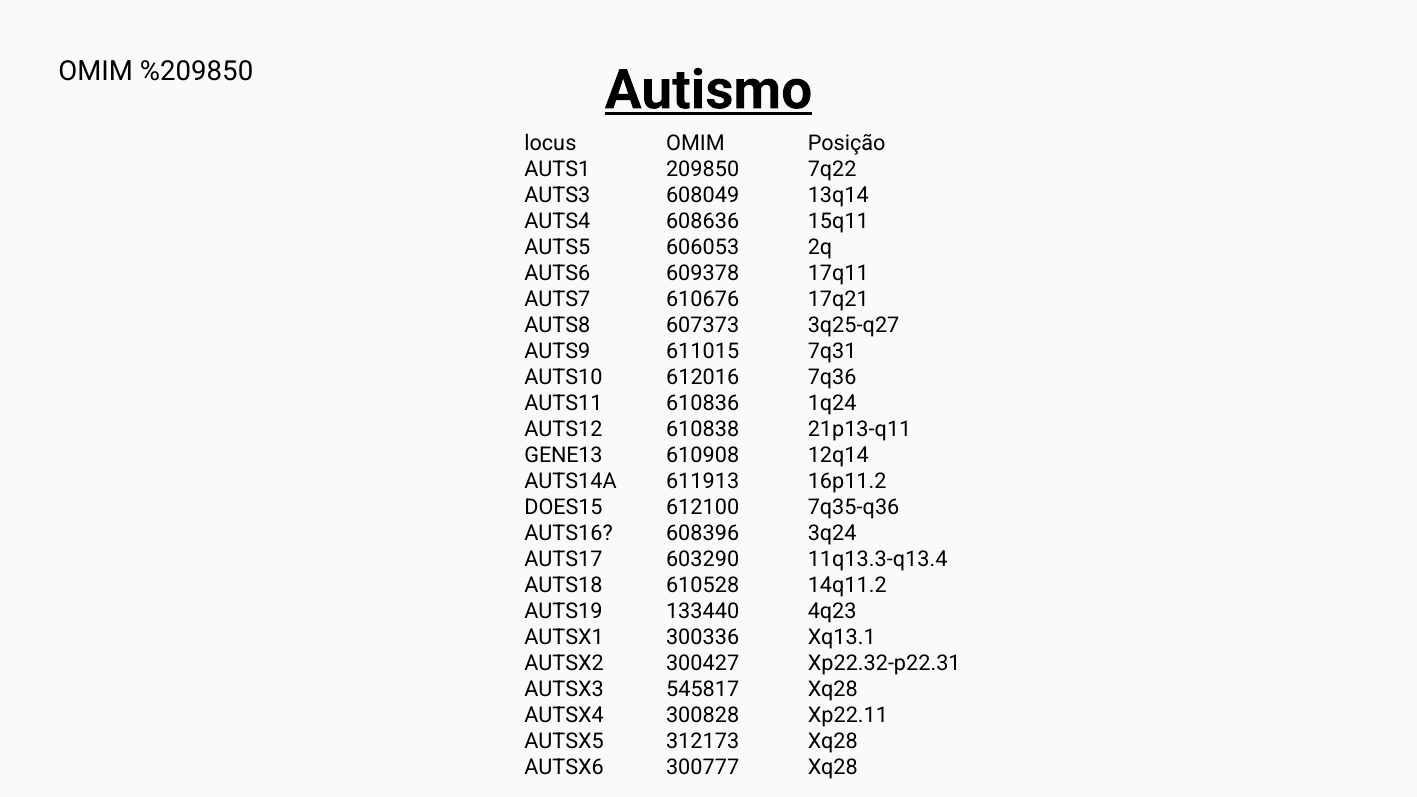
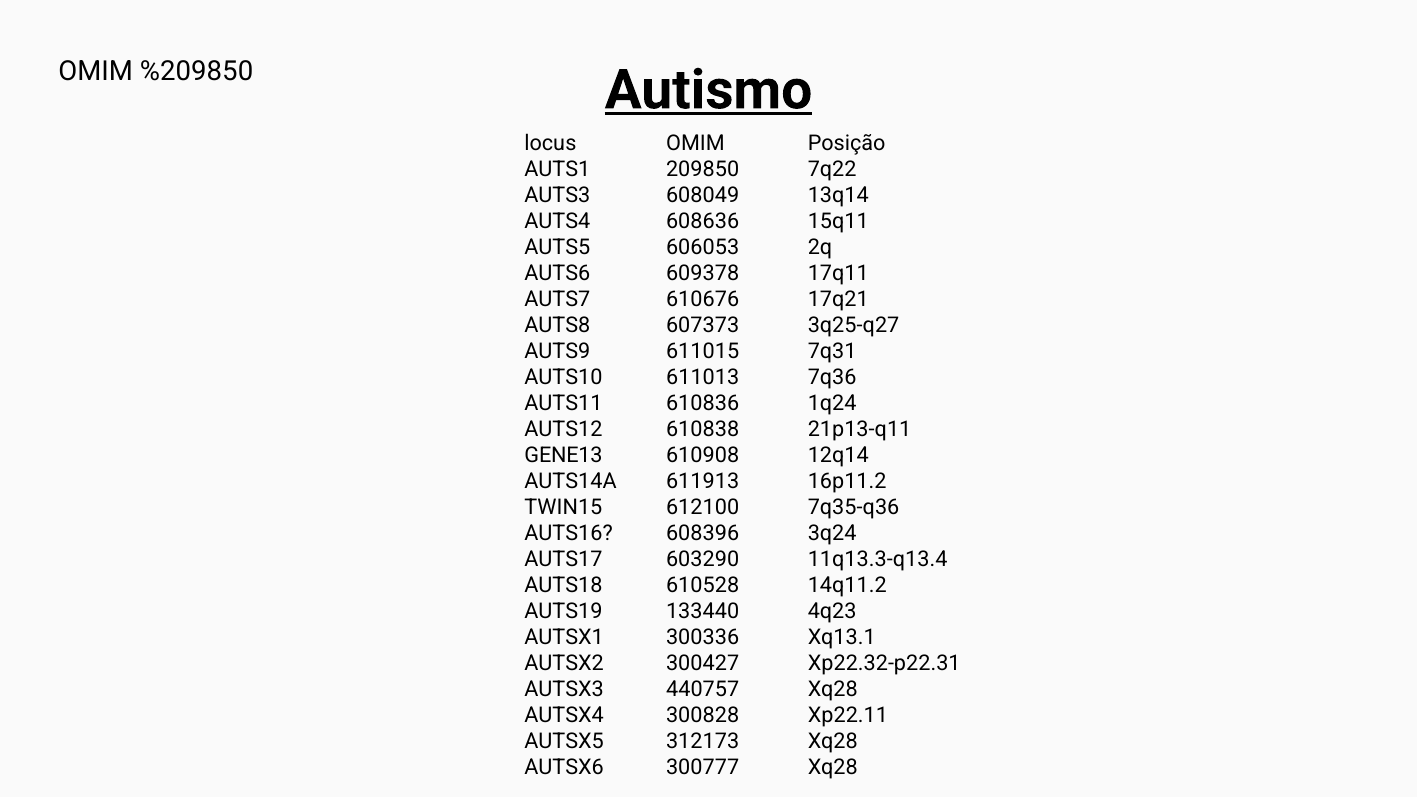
612016: 612016 -> 611013
DOES15: DOES15 -> TWIN15
545817: 545817 -> 440757
